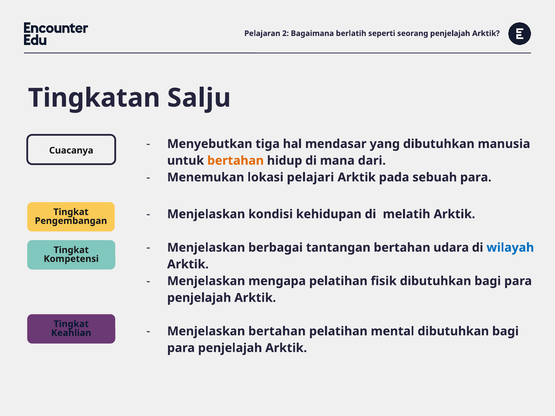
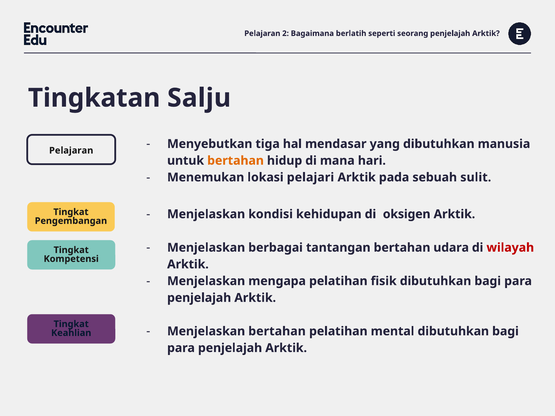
Cuacanya at (71, 151): Cuacanya -> Pelajaran
dari: dari -> hari
sebuah para: para -> sulit
melatih: melatih -> oksigen
wilayah colour: blue -> red
